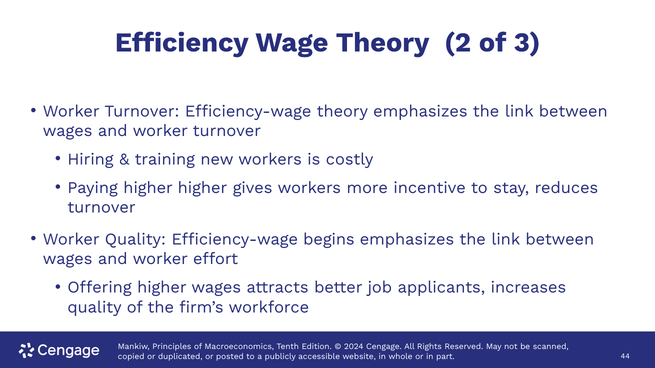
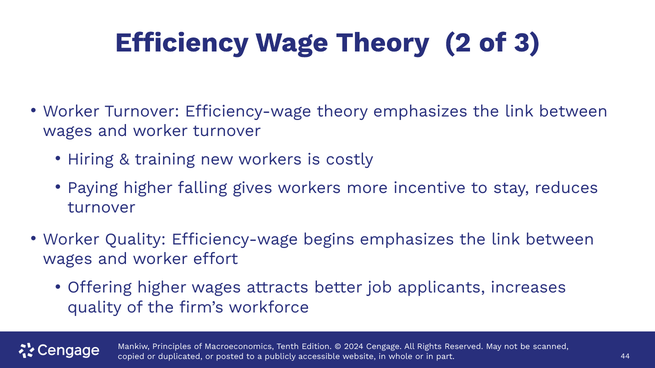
higher higher: higher -> falling
